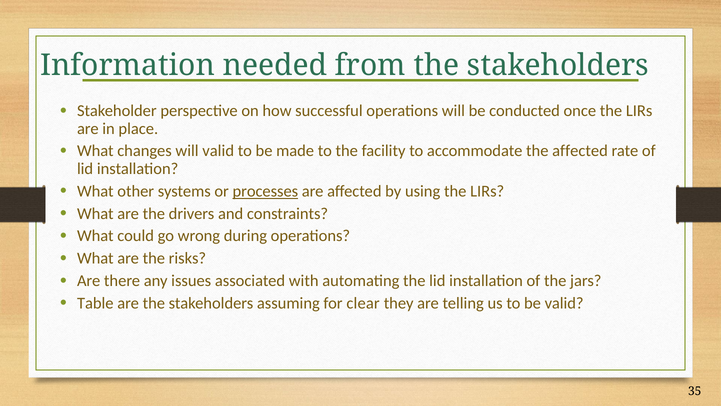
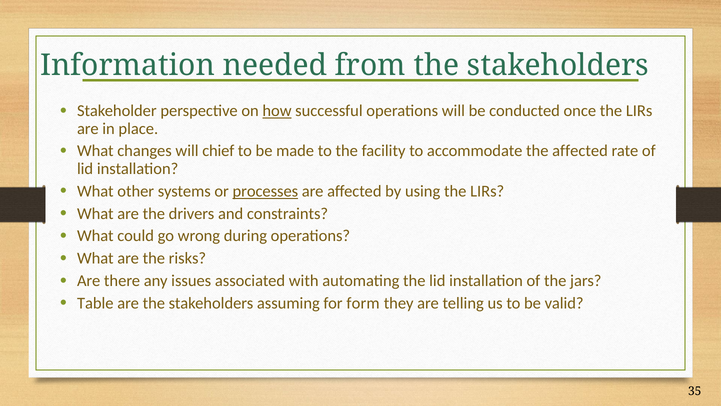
how underline: none -> present
will valid: valid -> chief
clear: clear -> form
